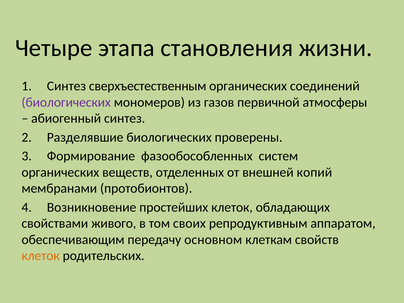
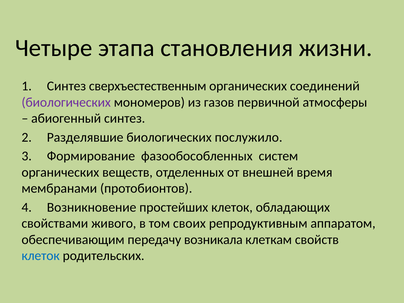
проверены: проверены -> послужило
копий: копий -> время
основном: основном -> возникала
клеток at (41, 256) colour: orange -> blue
